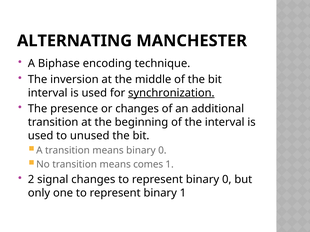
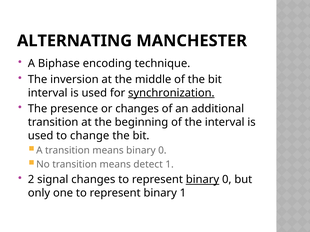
unused: unused -> change
comes: comes -> detect
binary at (203, 180) underline: none -> present
